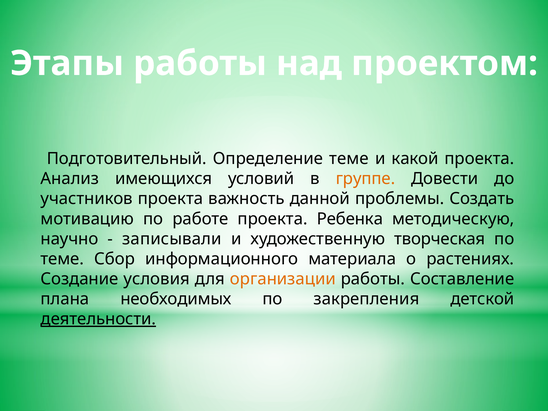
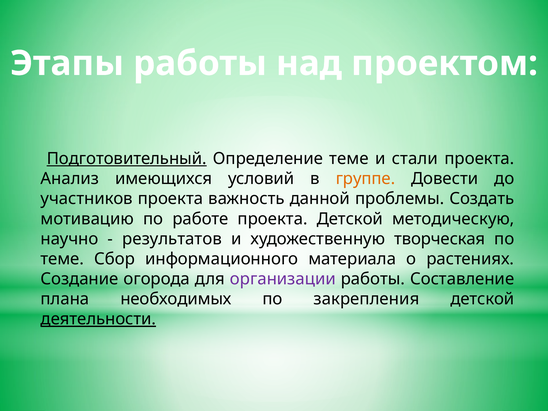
Подготовительный underline: none -> present
какой: какой -> стали
проекта Ребенка: Ребенка -> Детской
записывали: записывали -> результатов
условия: условия -> огорода
организации colour: orange -> purple
